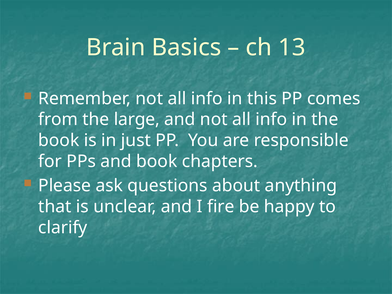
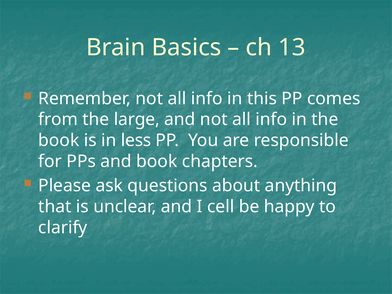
just: just -> less
fire: fire -> cell
